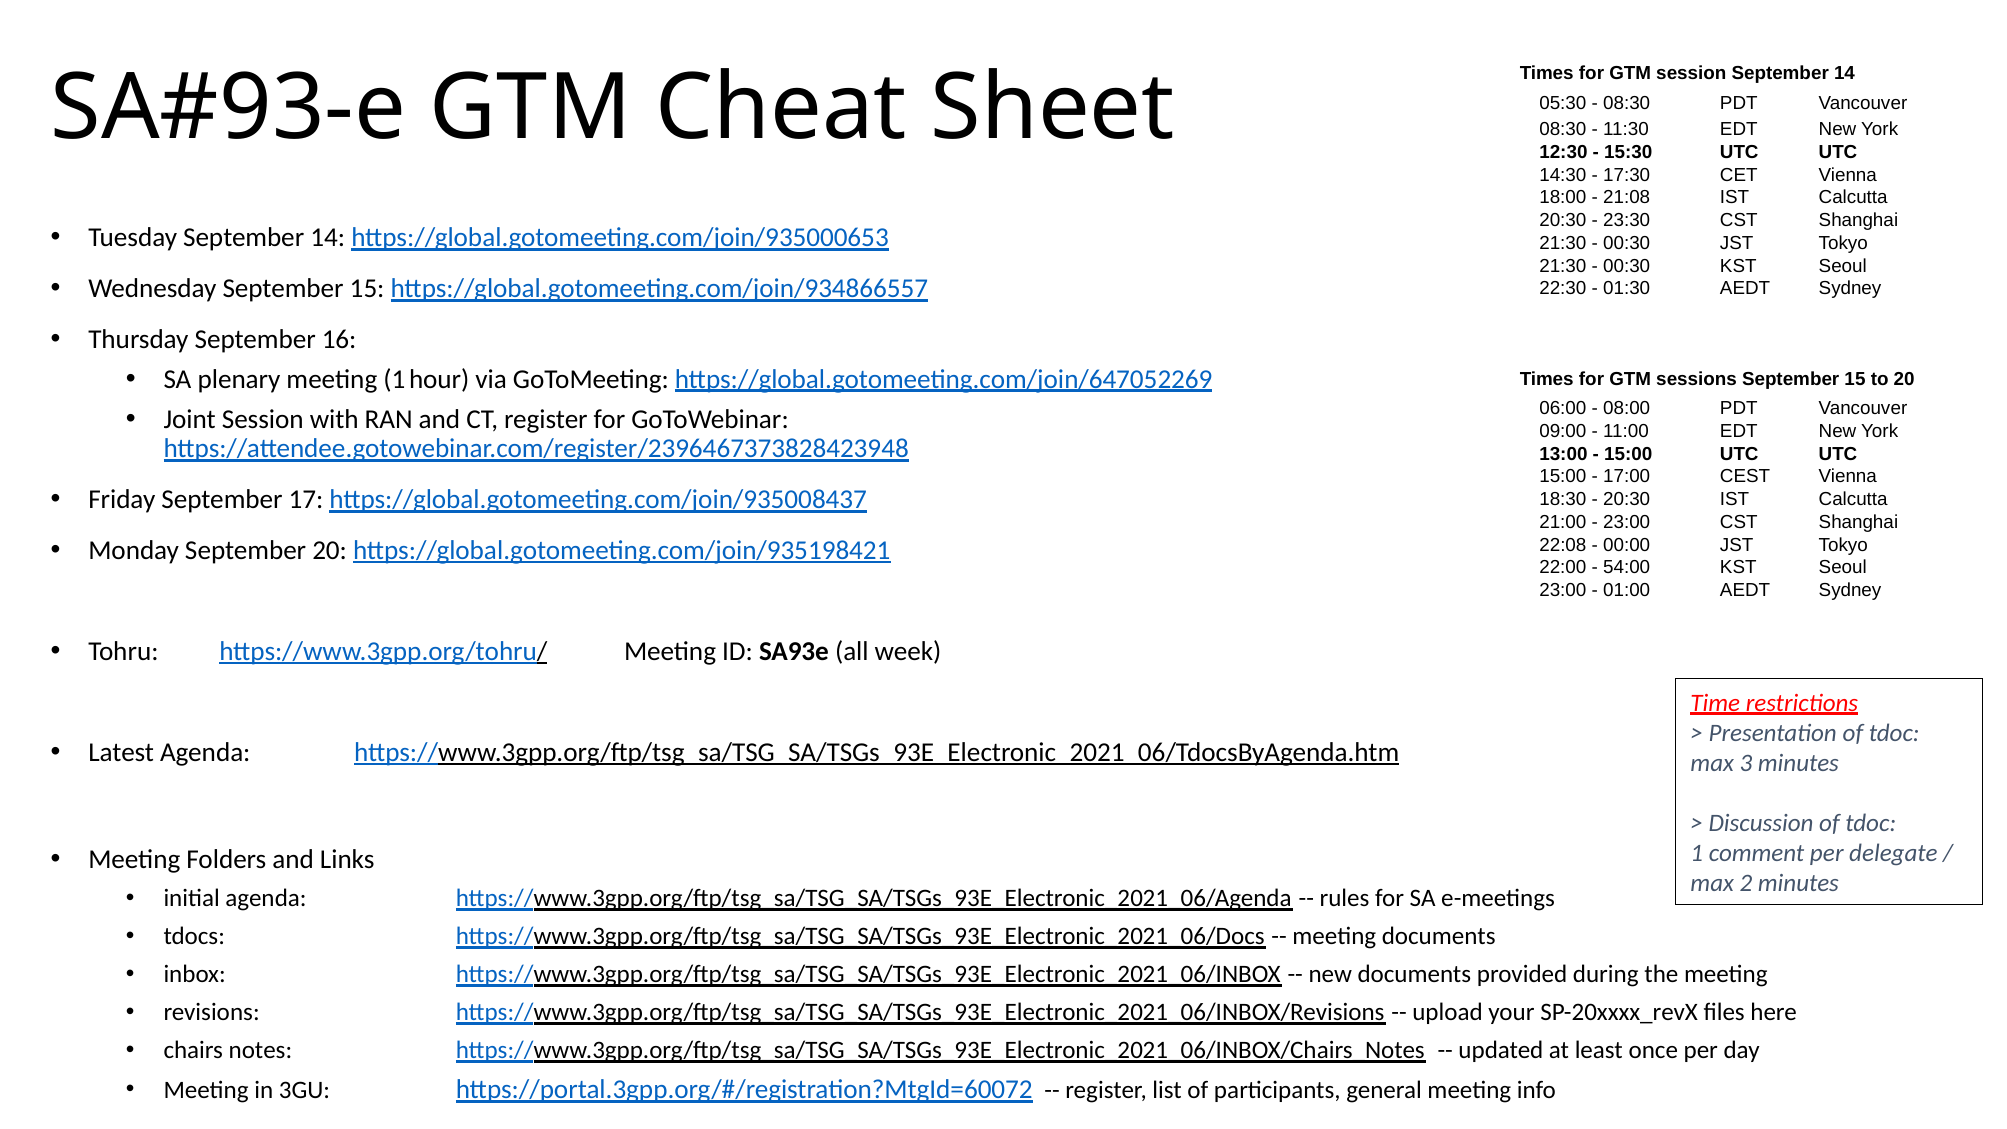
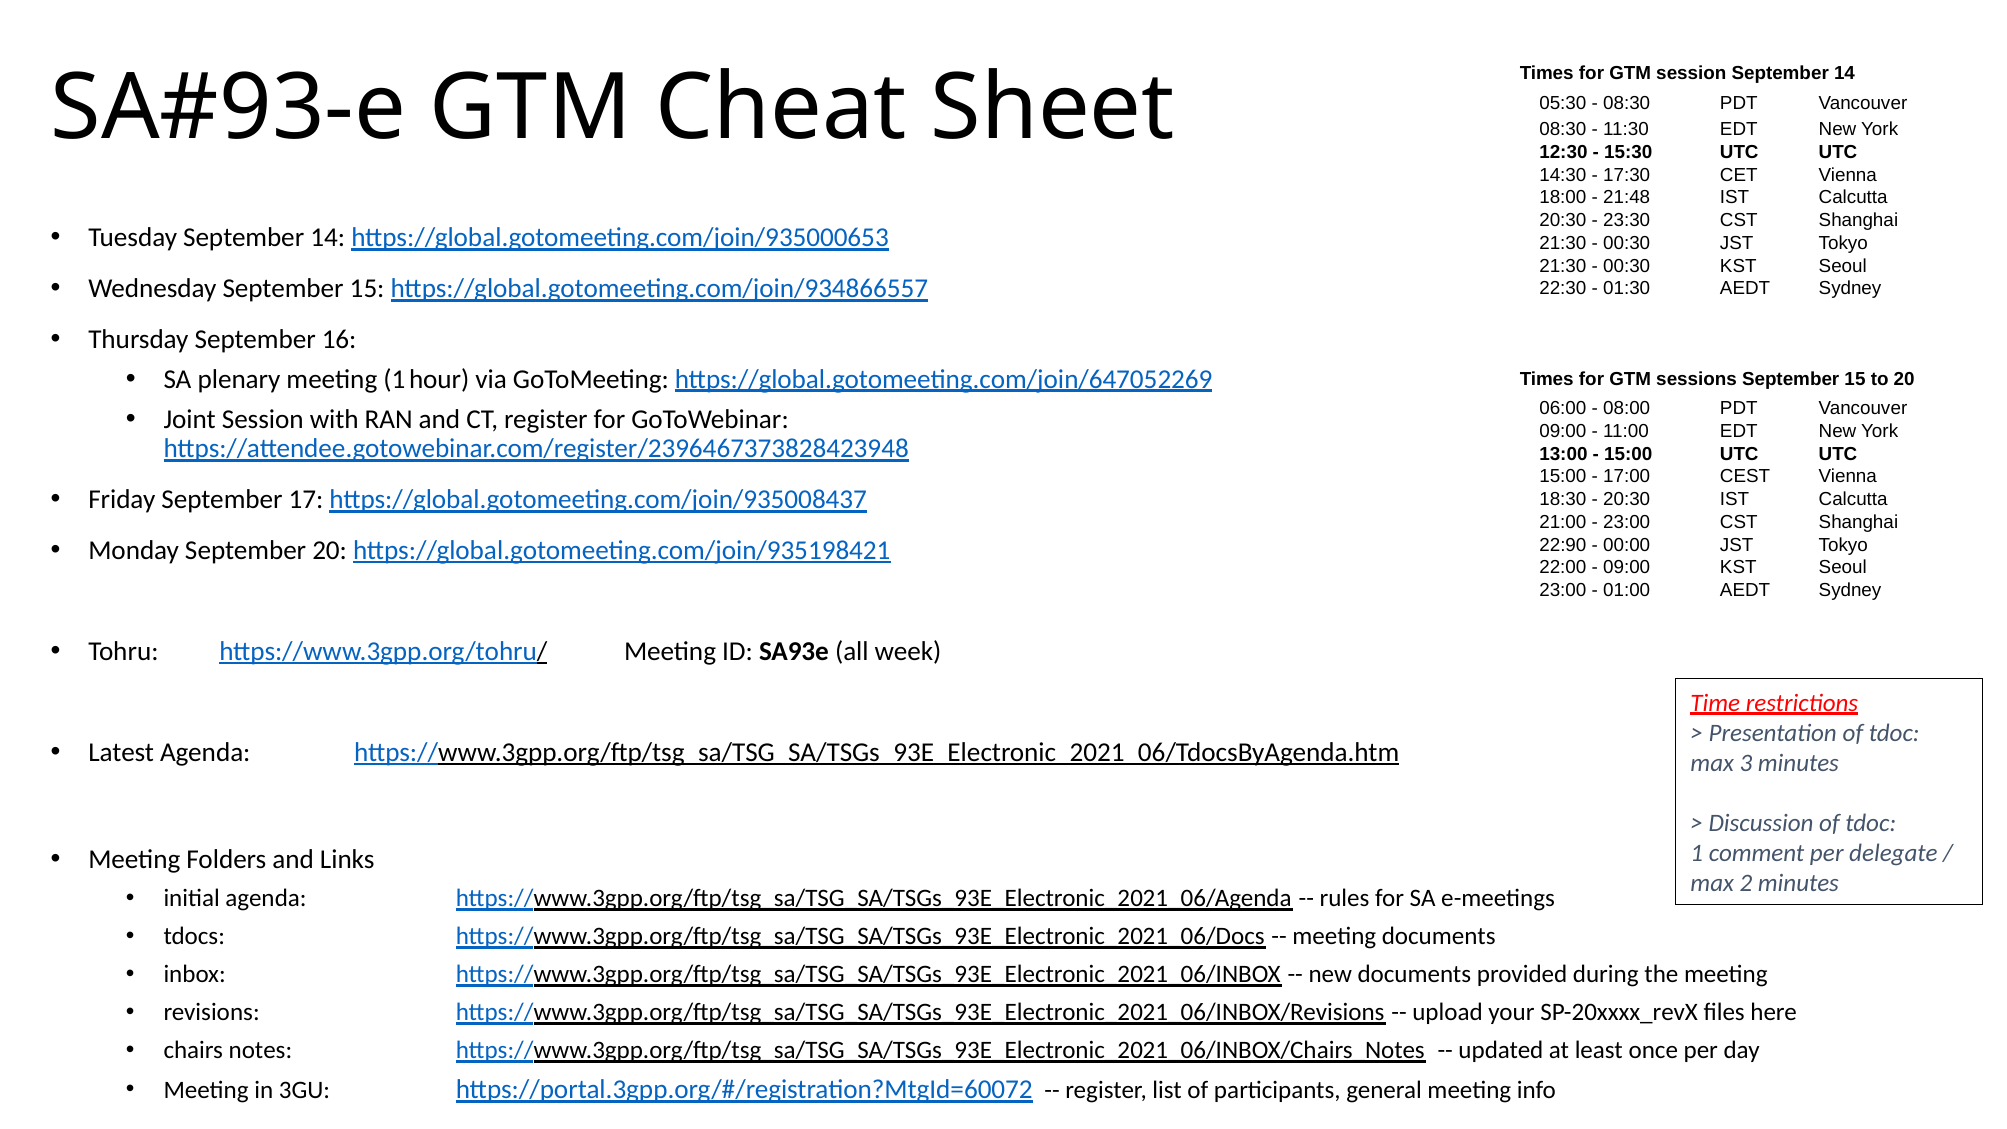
21:08: 21:08 -> 21:48
22:08: 22:08 -> 22:90
54:00 at (1627, 567): 54:00 -> 09:00
